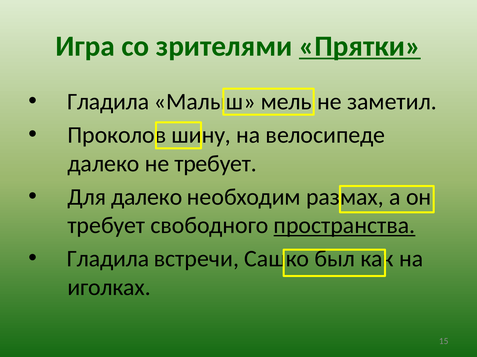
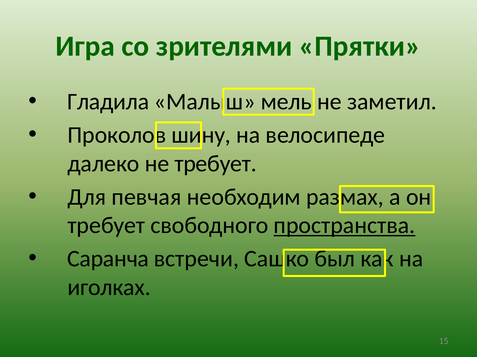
Прятки underline: present -> none
Для далеко: далеко -> певчая
Гладила at (108, 259): Гладила -> Саранча
